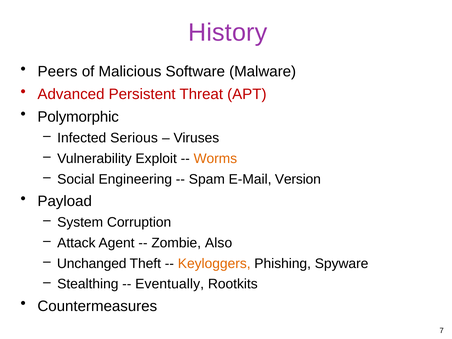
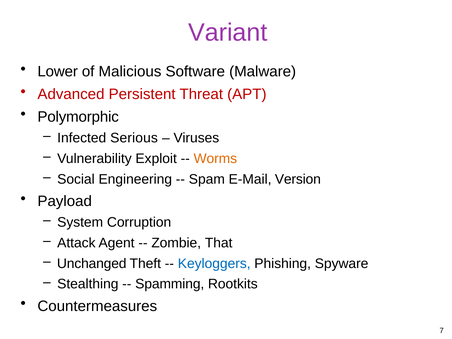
History: History -> Variant
Peers: Peers -> Lower
Also: Also -> That
Keyloggers colour: orange -> blue
Eventually: Eventually -> Spamming
